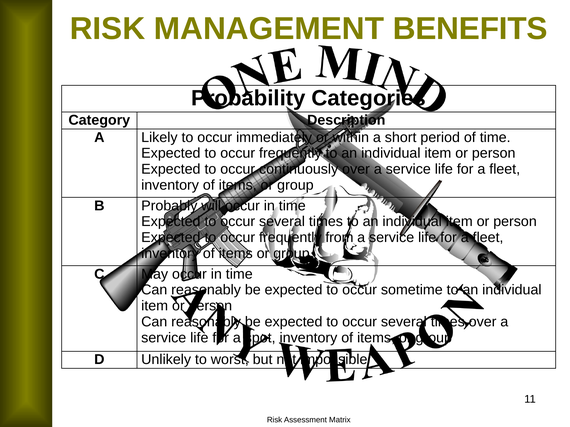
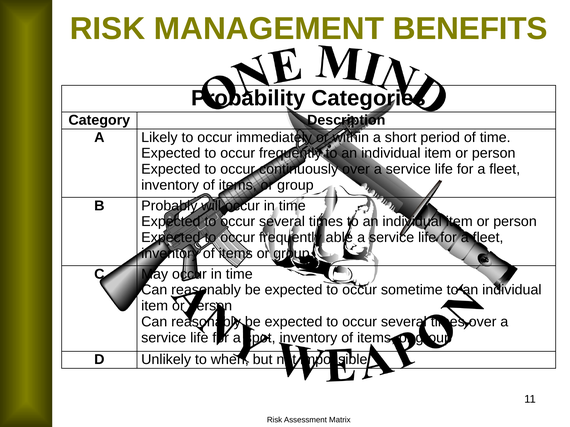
from: from -> able
worst: worst -> when
